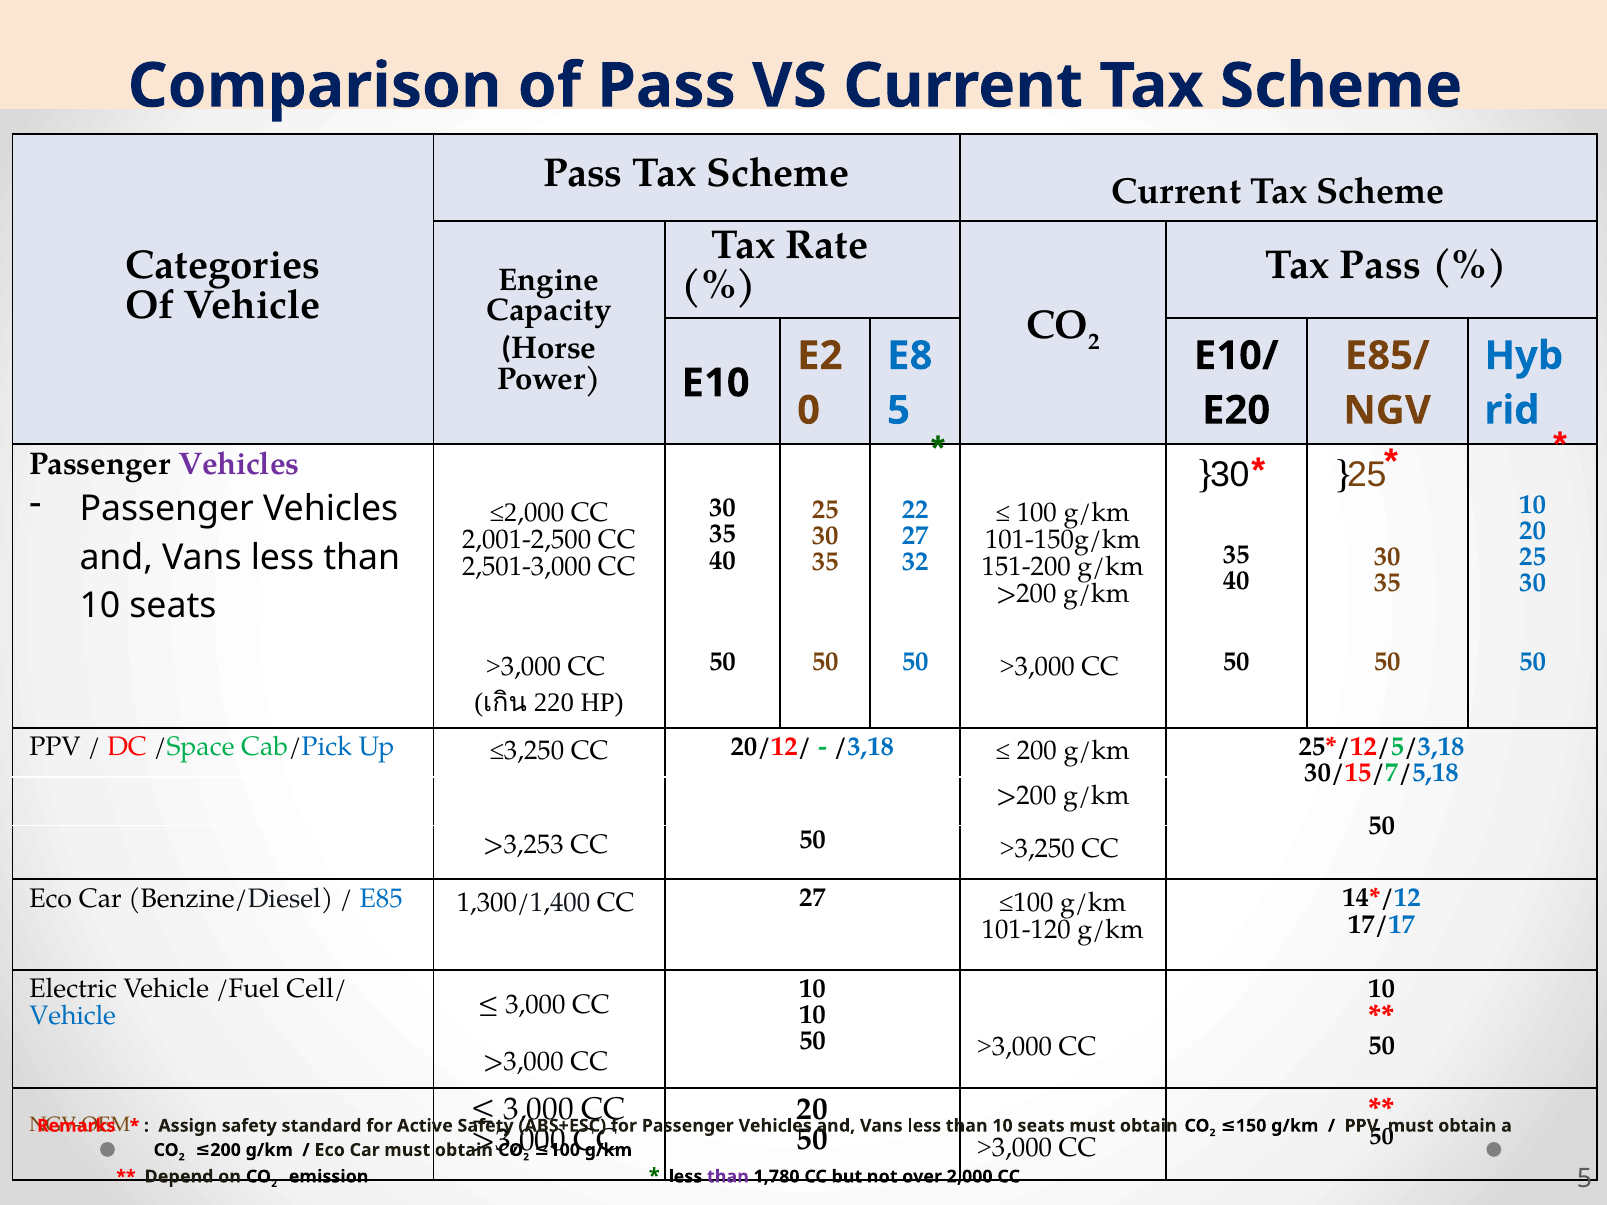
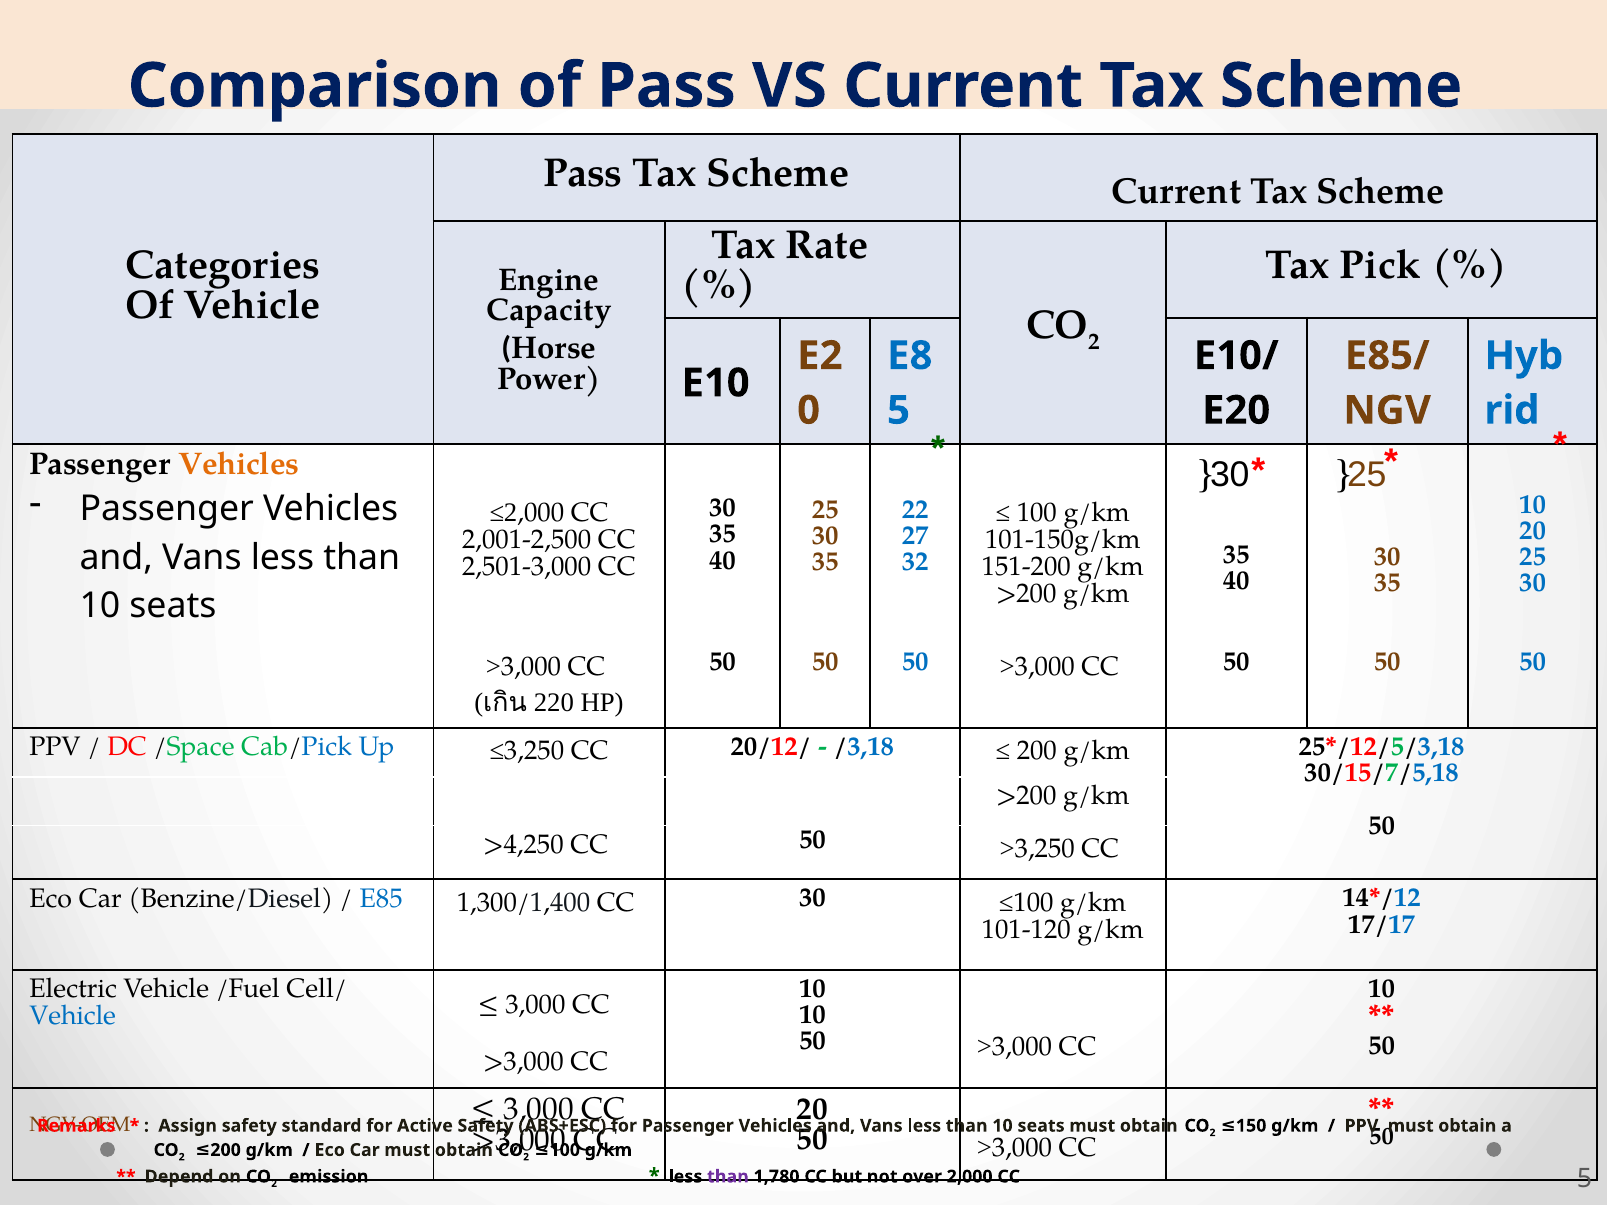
Tax Pass: Pass -> Pick
Vehicles at (239, 465) colour: purple -> orange
>3,253: >3,253 -> >4,250
1,300/1,400 CC 27: 27 -> 30
